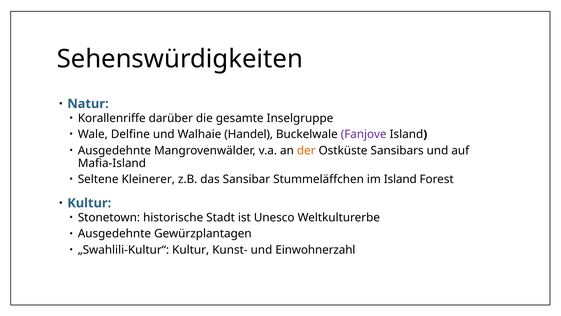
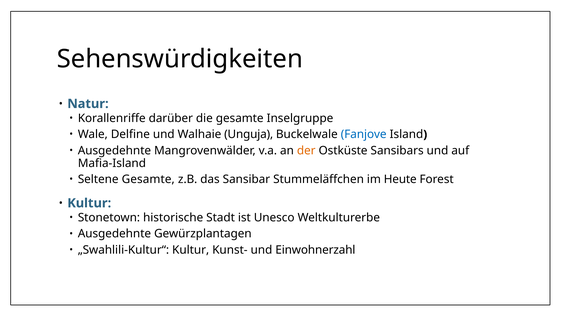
Handel: Handel -> Unguja
Fanjove colour: purple -> blue
Seltene Kleinerer: Kleinerer -> Gesamte
im Island: Island -> Heute
